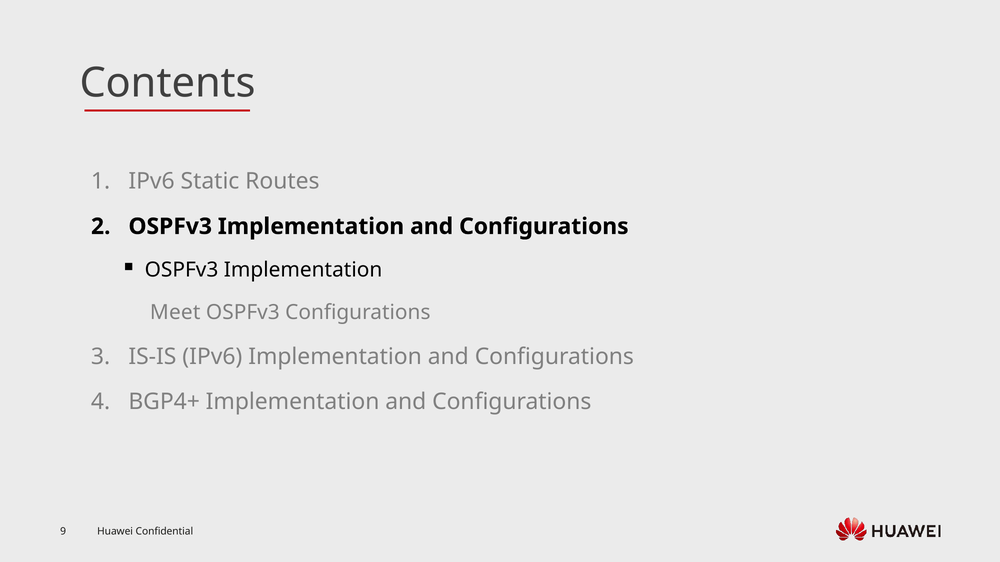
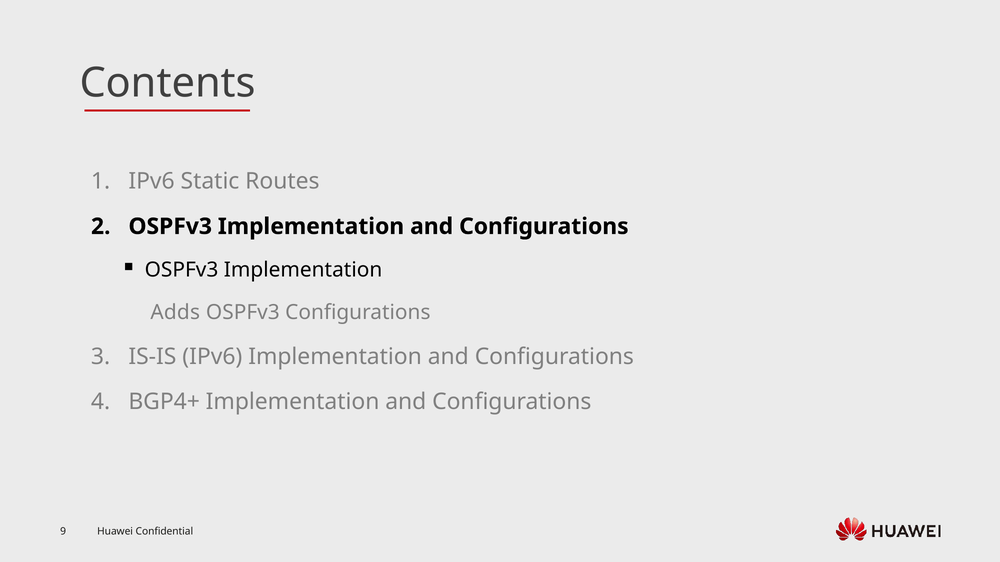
Meet: Meet -> Adds
